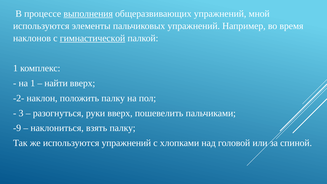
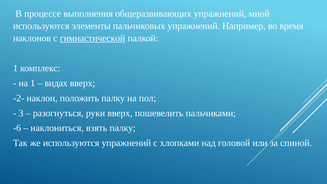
выполнения underline: present -> none
найти: найти -> видах
-9: -9 -> -6
